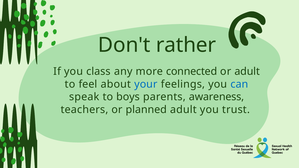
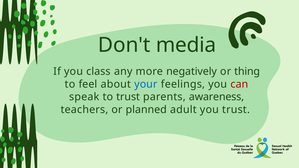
rather: rather -> media
connected: connected -> negatively
or adult: adult -> thing
can colour: blue -> red
to boys: boys -> trust
